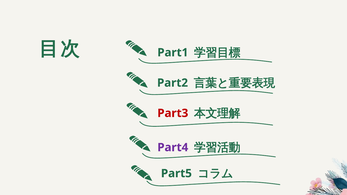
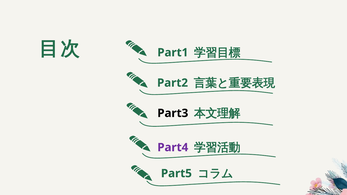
Part3 colour: red -> black
